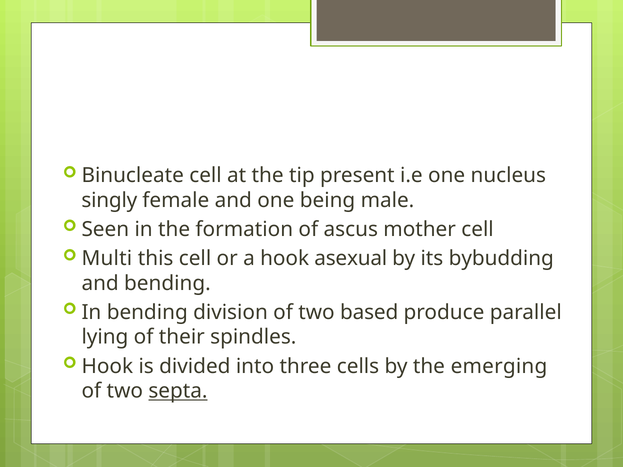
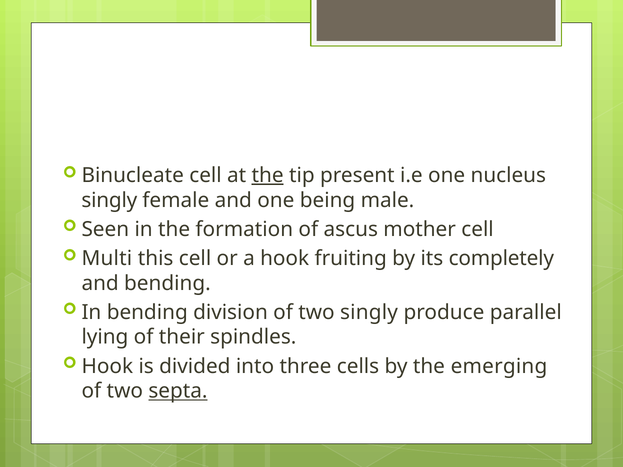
the at (268, 175) underline: none -> present
asexual: asexual -> fruiting
bybudding: bybudding -> completely
two based: based -> singly
